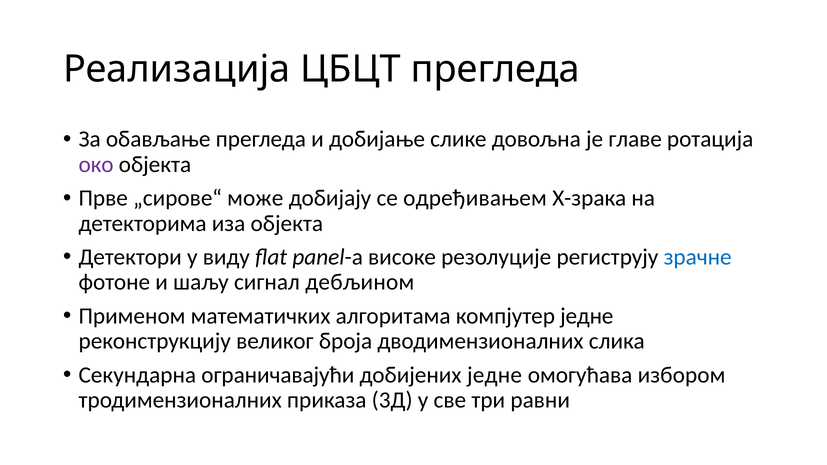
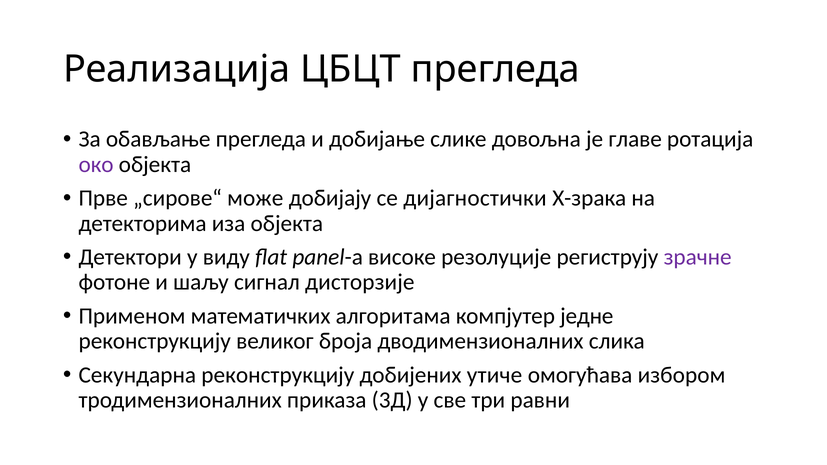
одређивањем: одређивањем -> дијагностички
зрачне colour: blue -> purple
дебљином: дебљином -> дисторзије
Секундарна ограничавајући: ограничавајући -> реконструкцију
добијених једне: једне -> утиче
